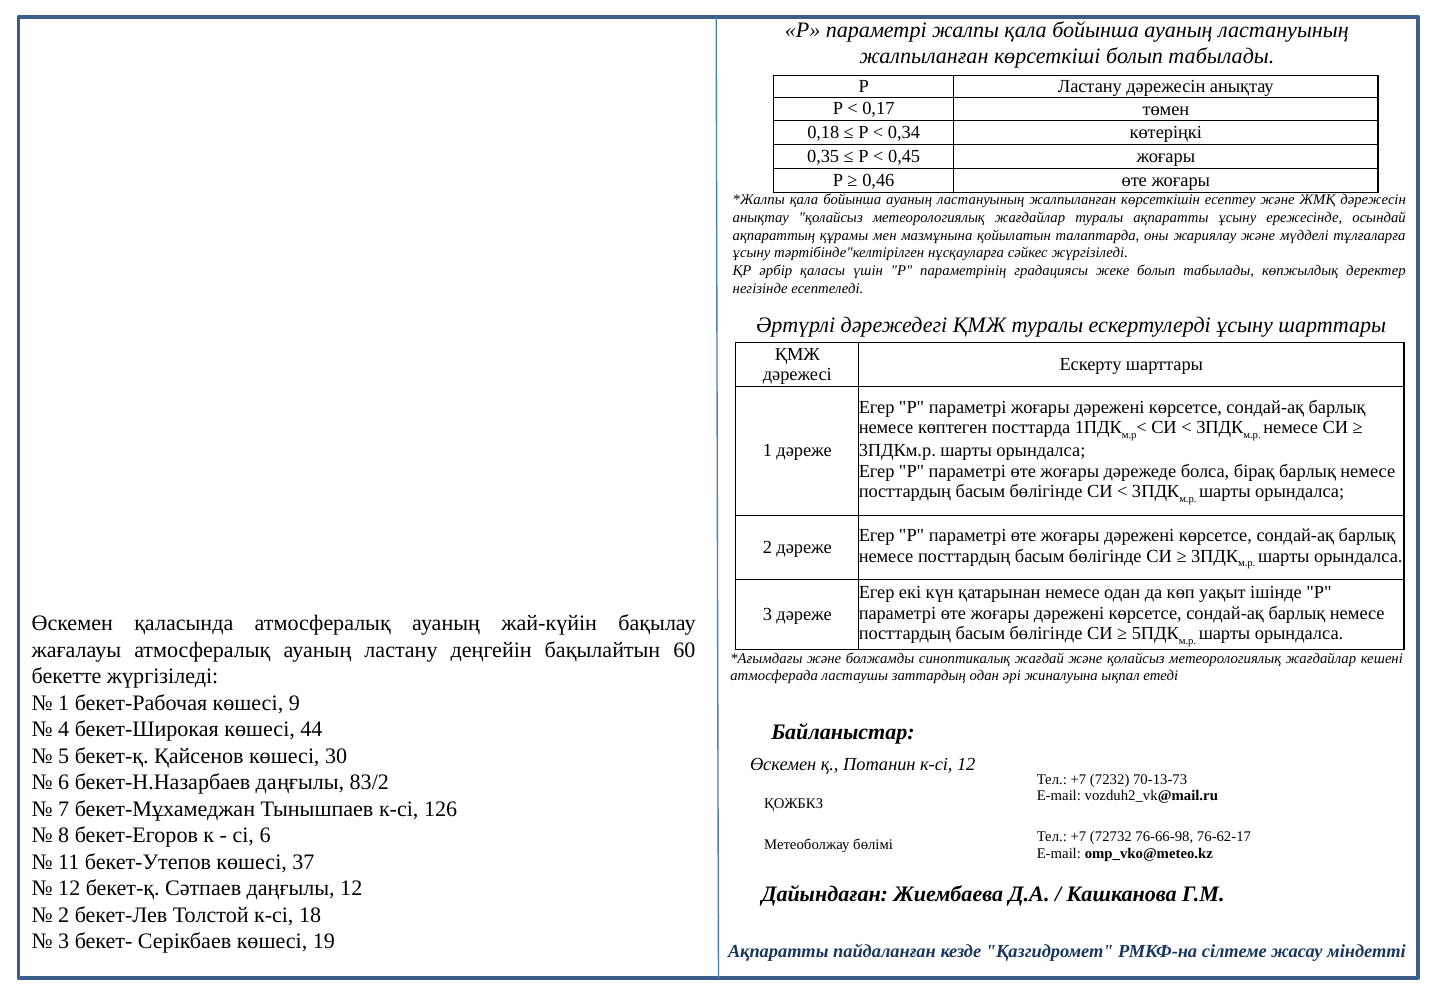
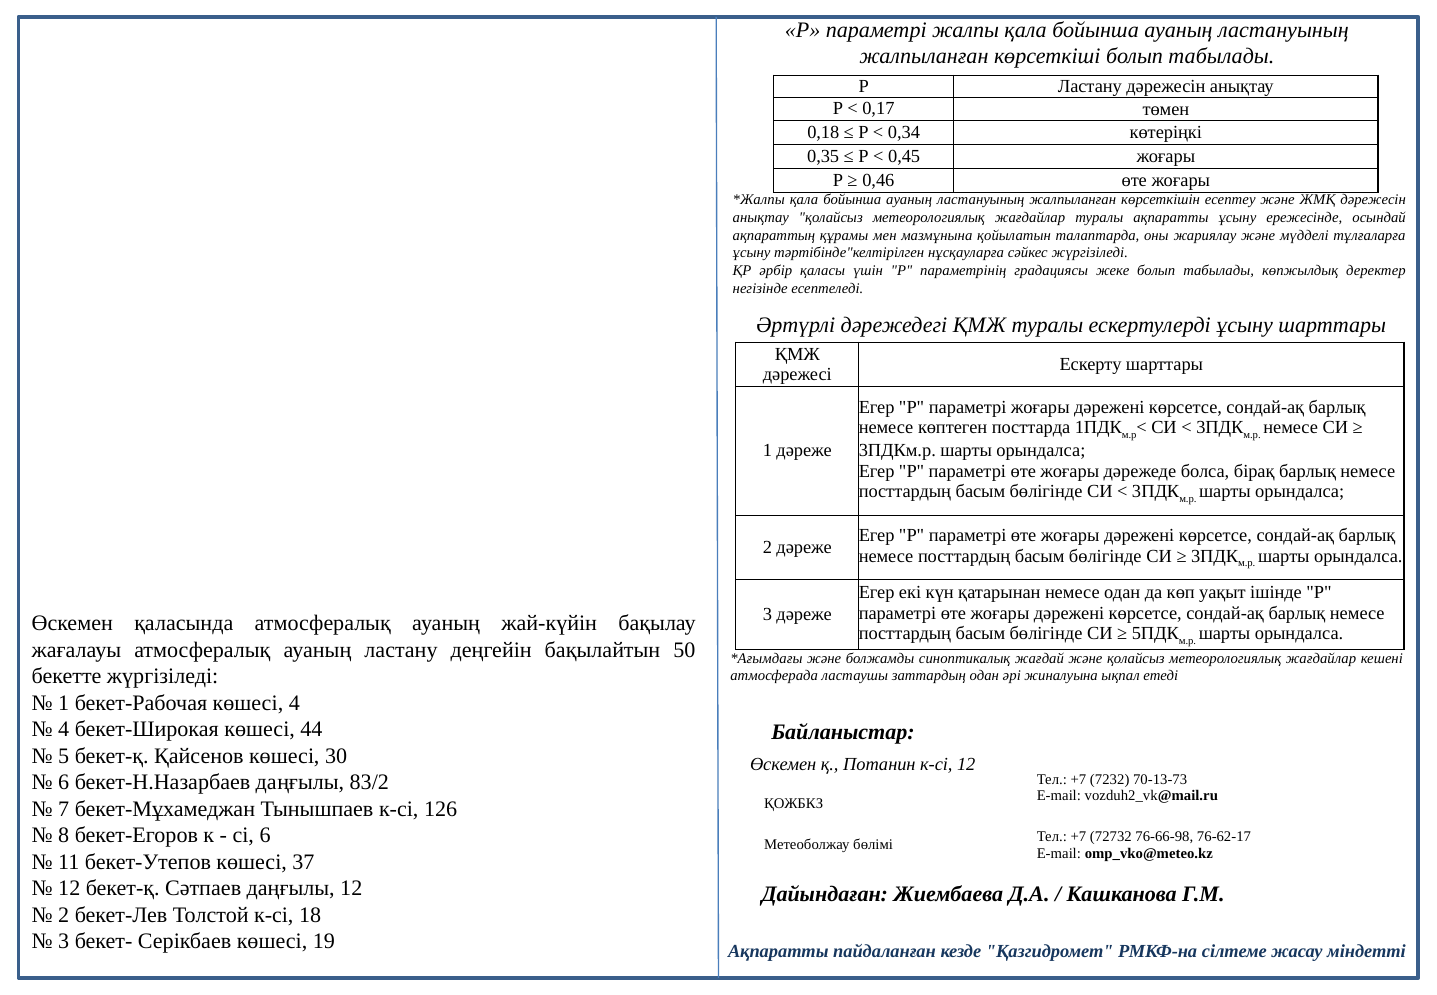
60: 60 -> 50
көшесі 9: 9 -> 4
